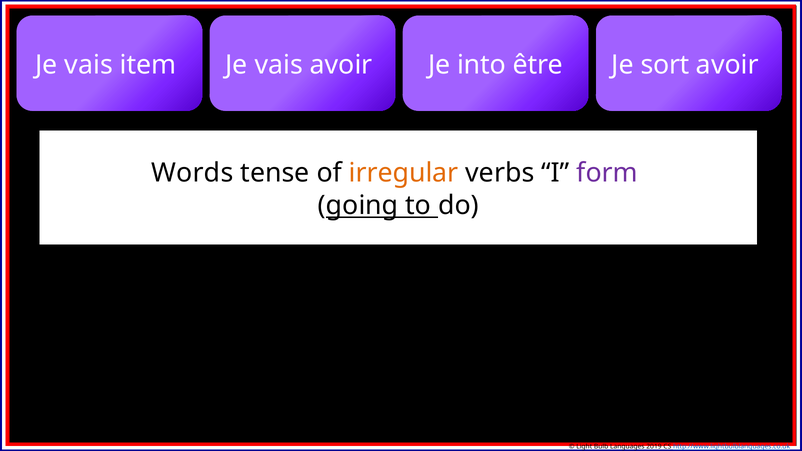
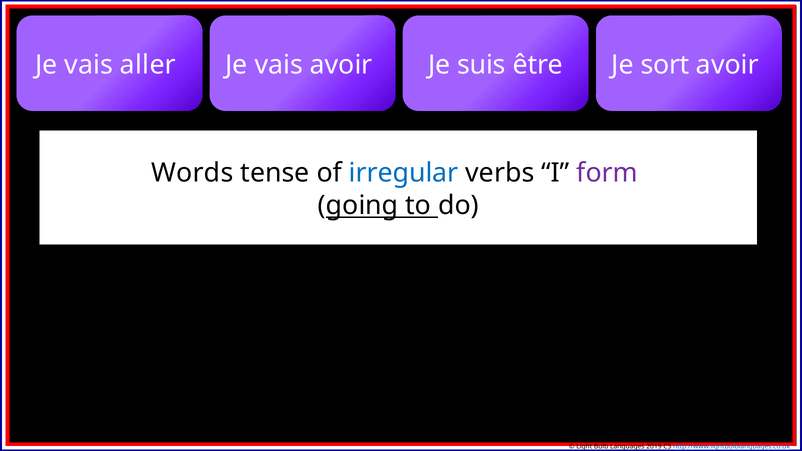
item: item -> aller
into: into -> suis
irregular colour: orange -> blue
